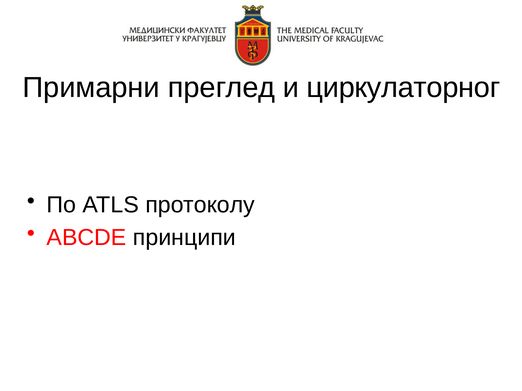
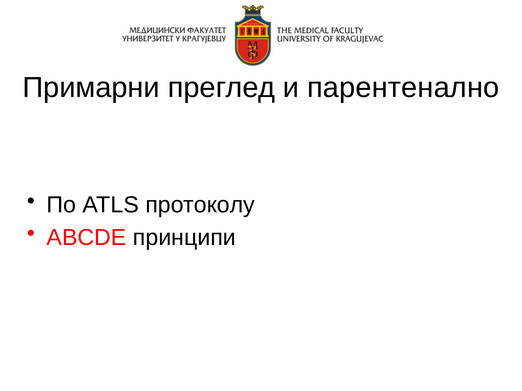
циркулаторног: циркулаторног -> парентенално
